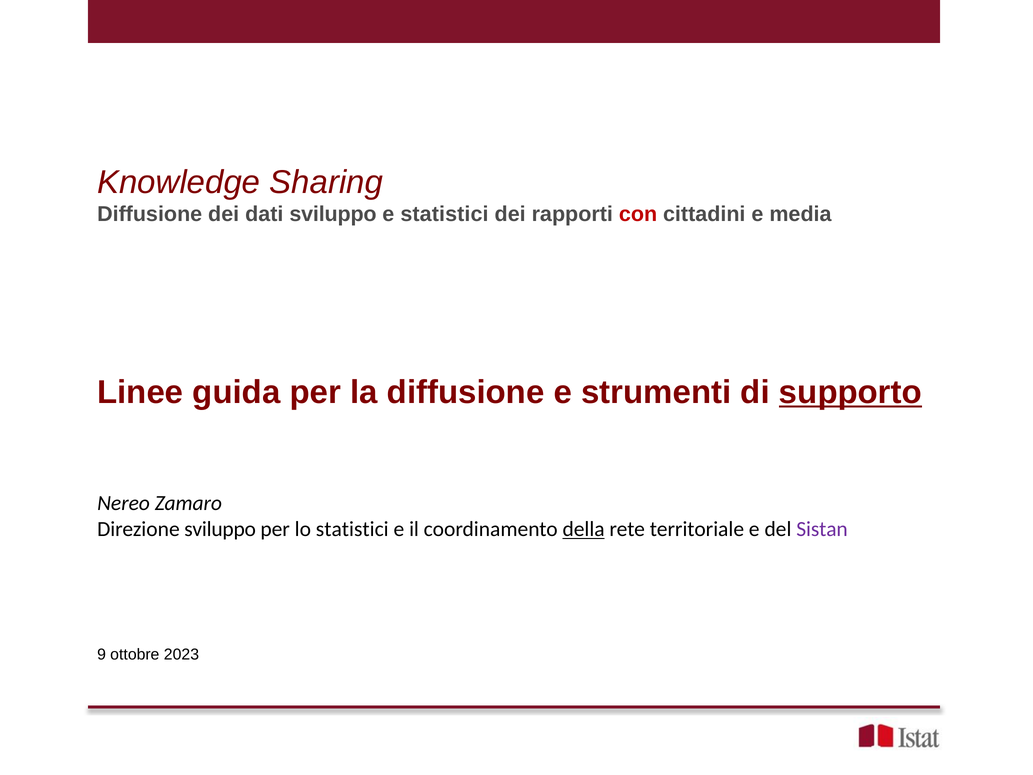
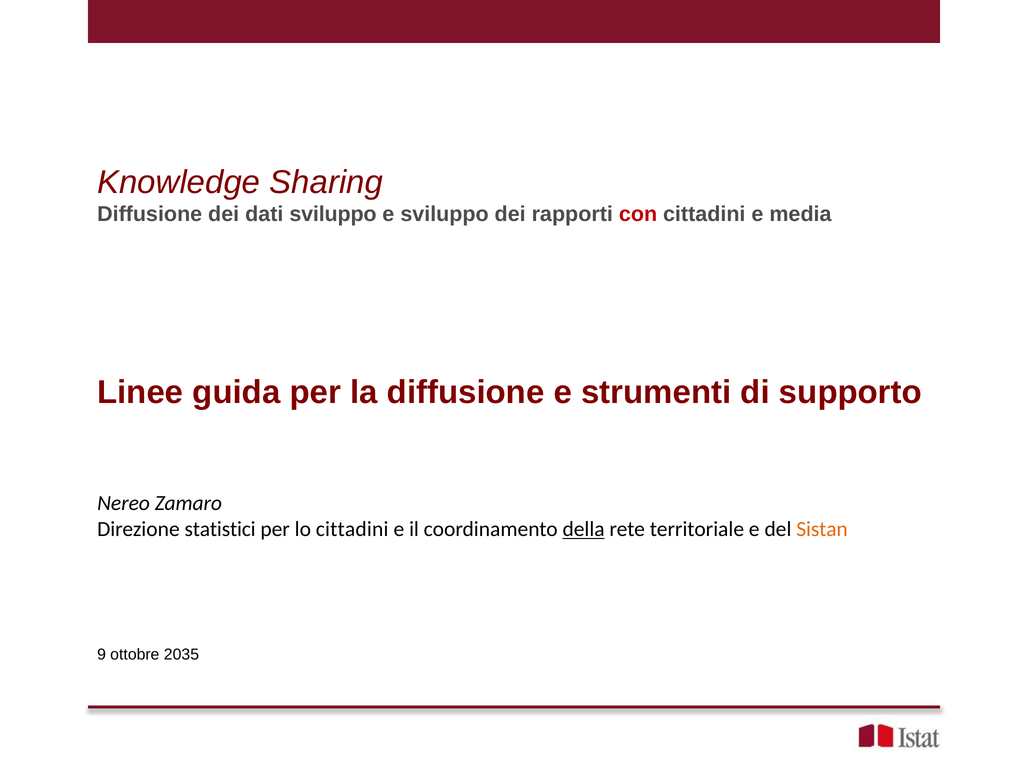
e statistici: statistici -> sviluppo
supporto underline: present -> none
Direzione sviluppo: sviluppo -> statistici
lo statistici: statistici -> cittadini
Sistan colour: purple -> orange
2023: 2023 -> 2035
